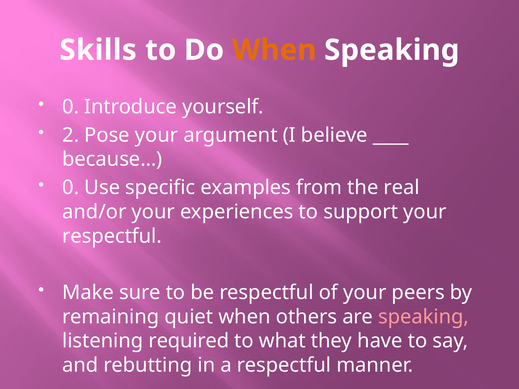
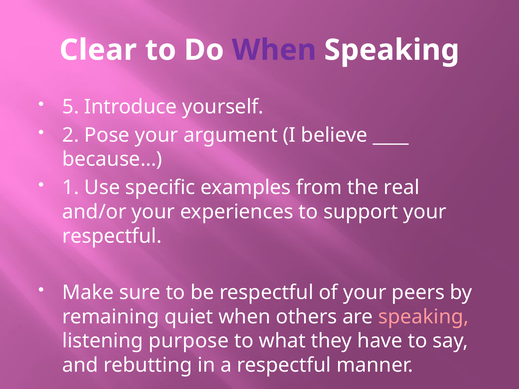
Skills: Skills -> Clear
When at (274, 50) colour: orange -> purple
0 at (71, 107): 0 -> 5
0 at (71, 188): 0 -> 1
required: required -> purpose
